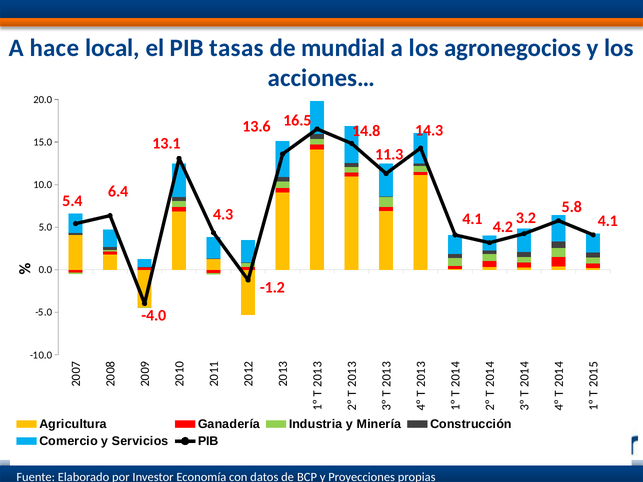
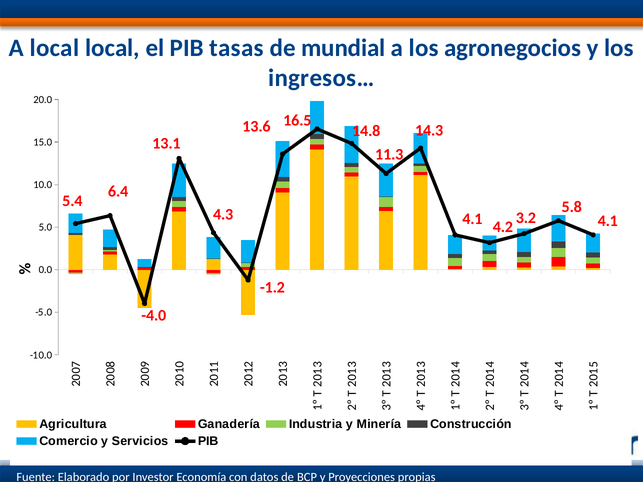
A hace: hace -> local
acciones…: acciones… -> ingresos…
